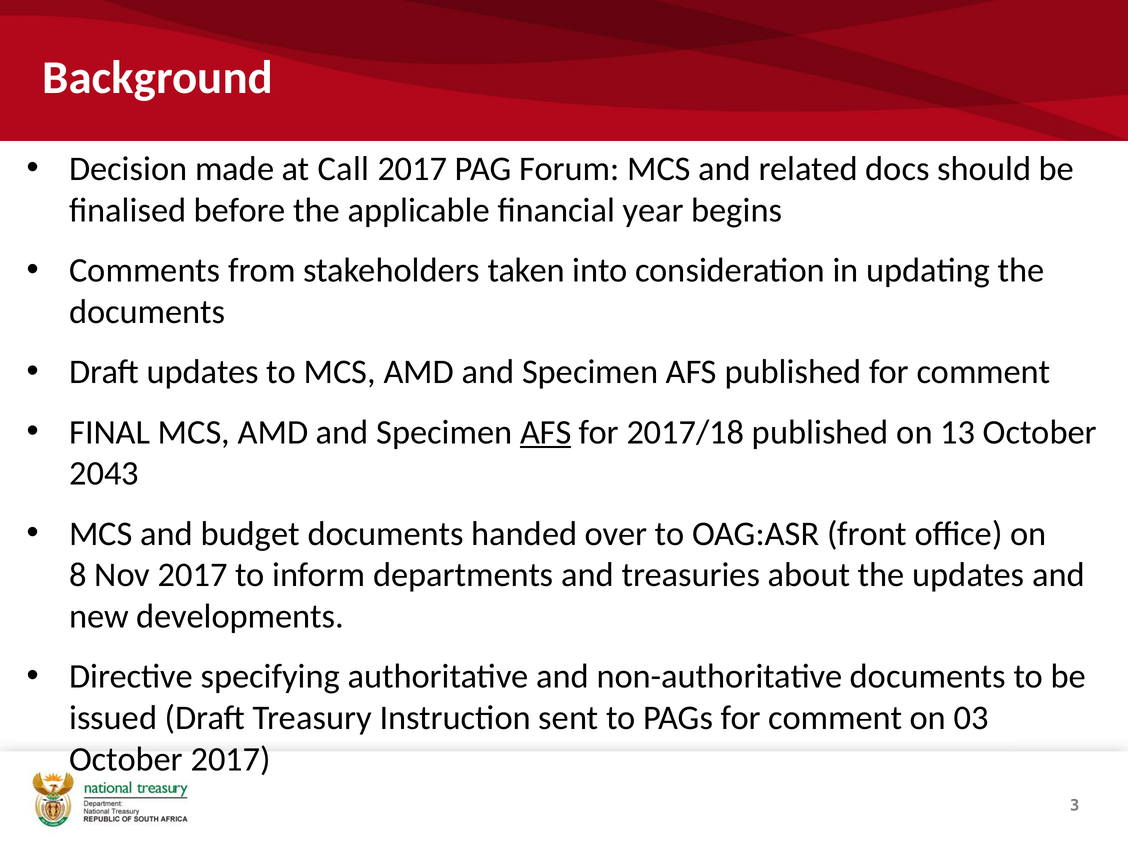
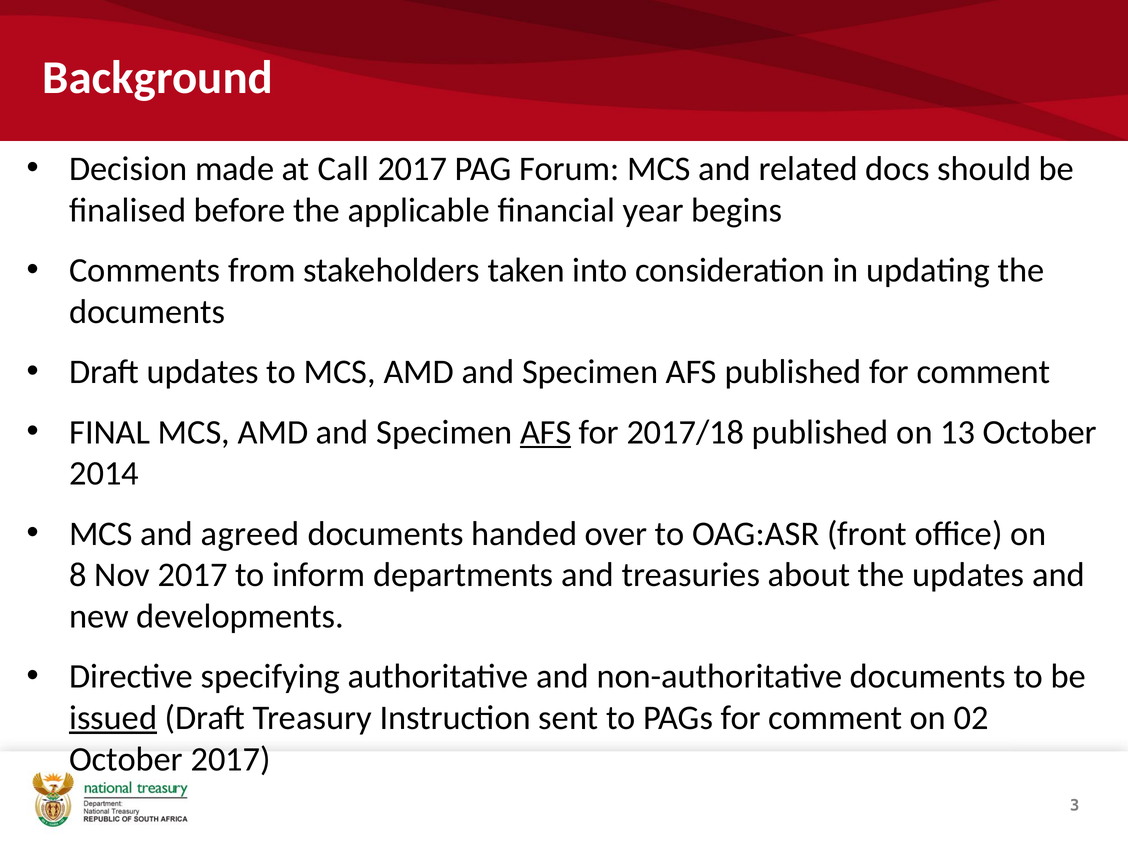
2043: 2043 -> 2014
budget: budget -> agreed
issued underline: none -> present
03: 03 -> 02
